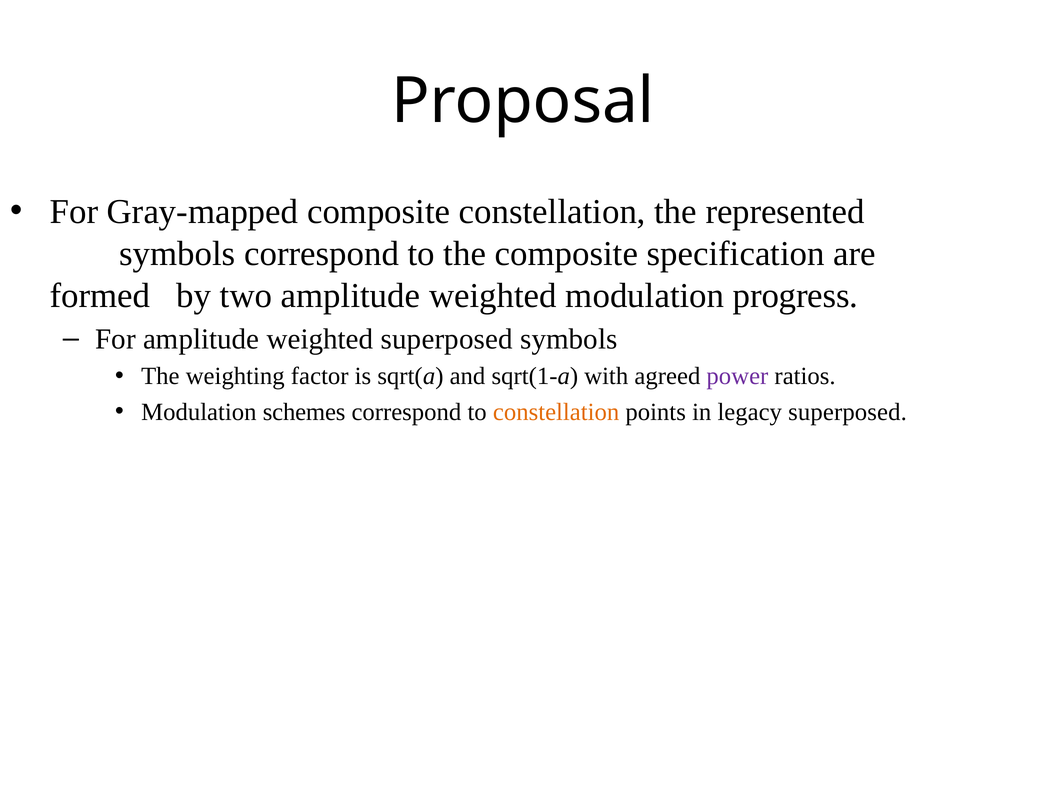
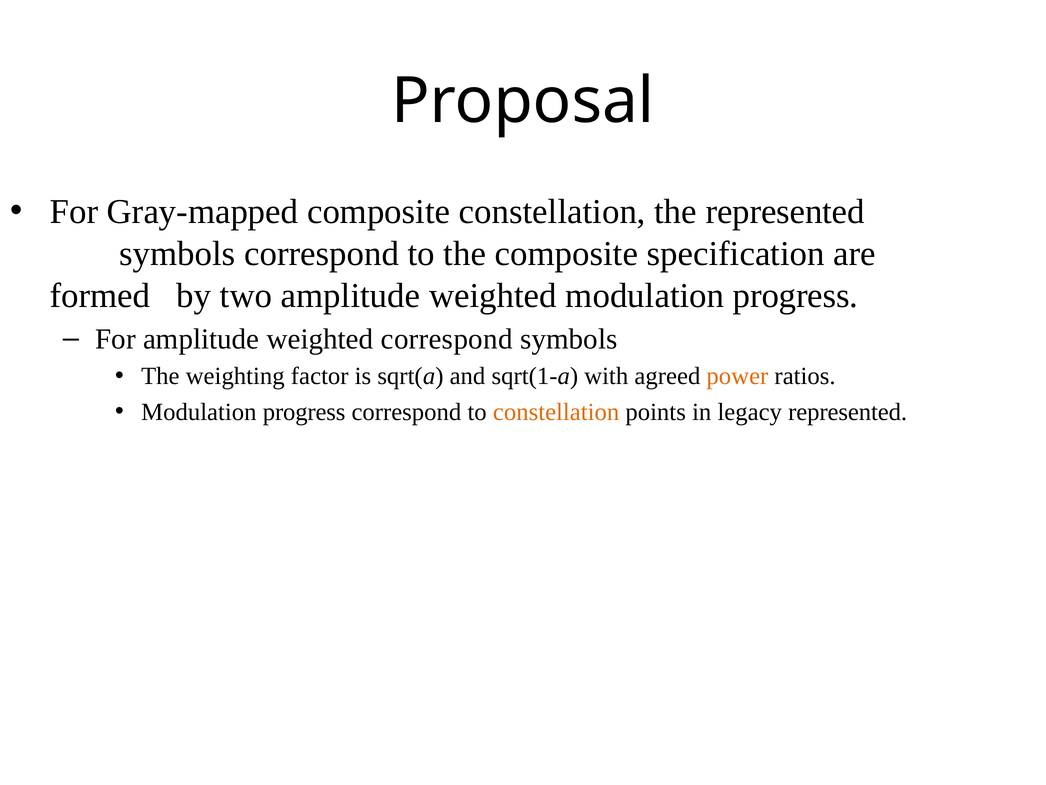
weighted superposed: superposed -> correspond
power colour: purple -> orange
schemes at (304, 412): schemes -> progress
legacy superposed: superposed -> represented
